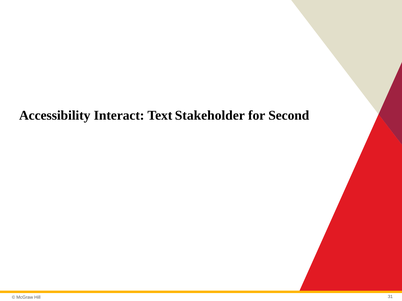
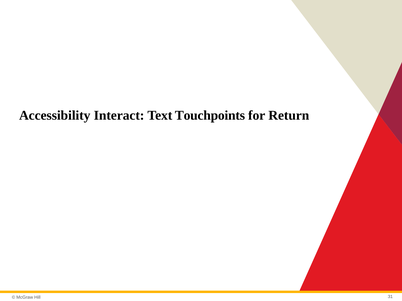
Stakeholder: Stakeholder -> Touchpoints
Second: Second -> Return
